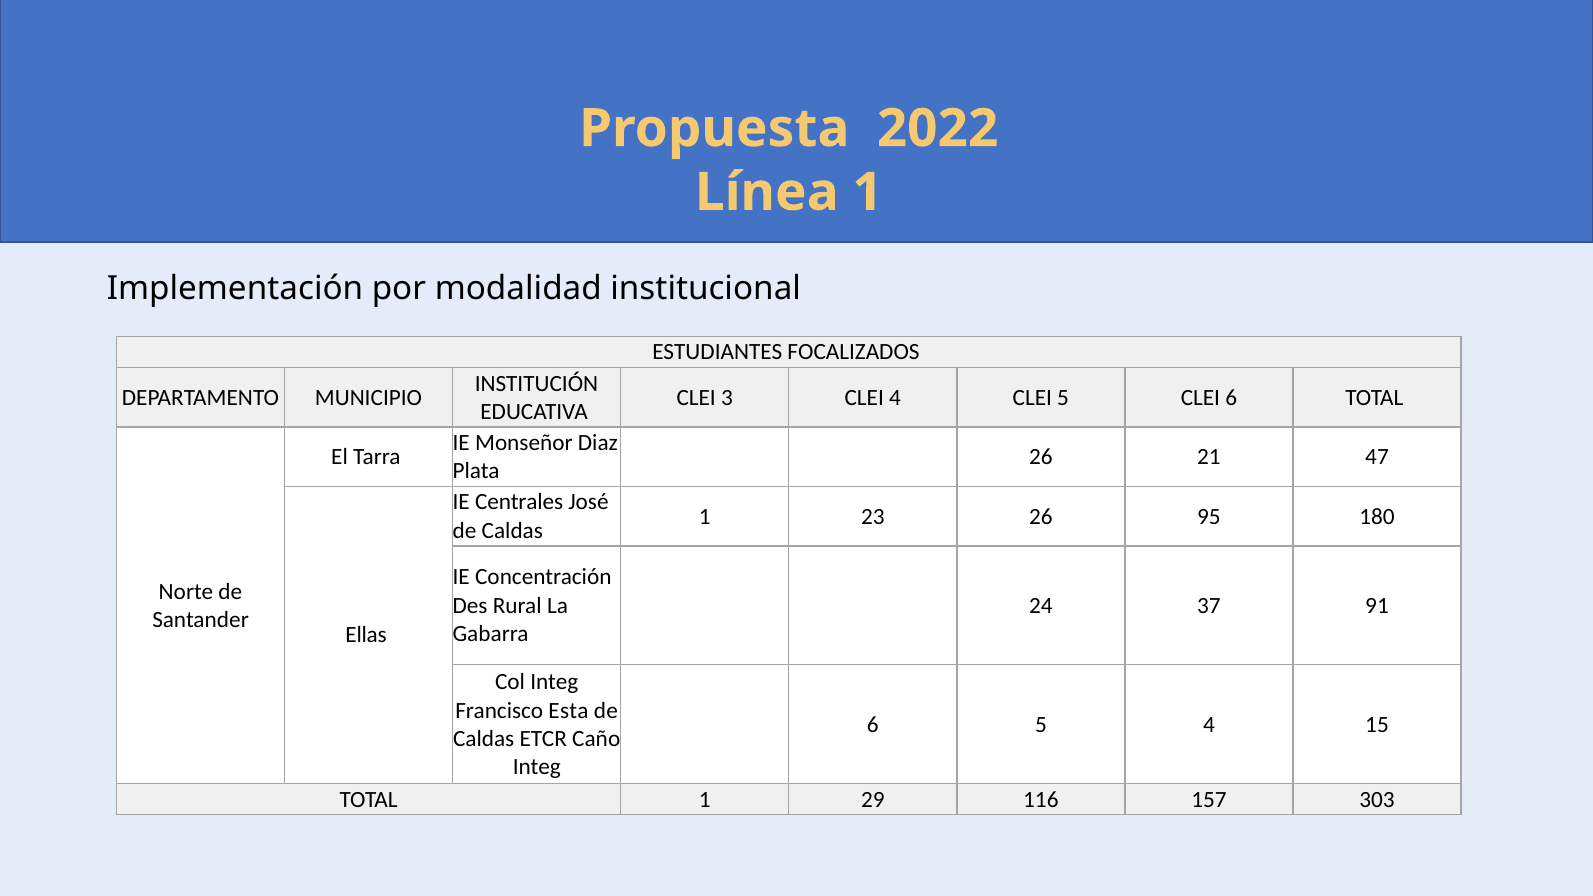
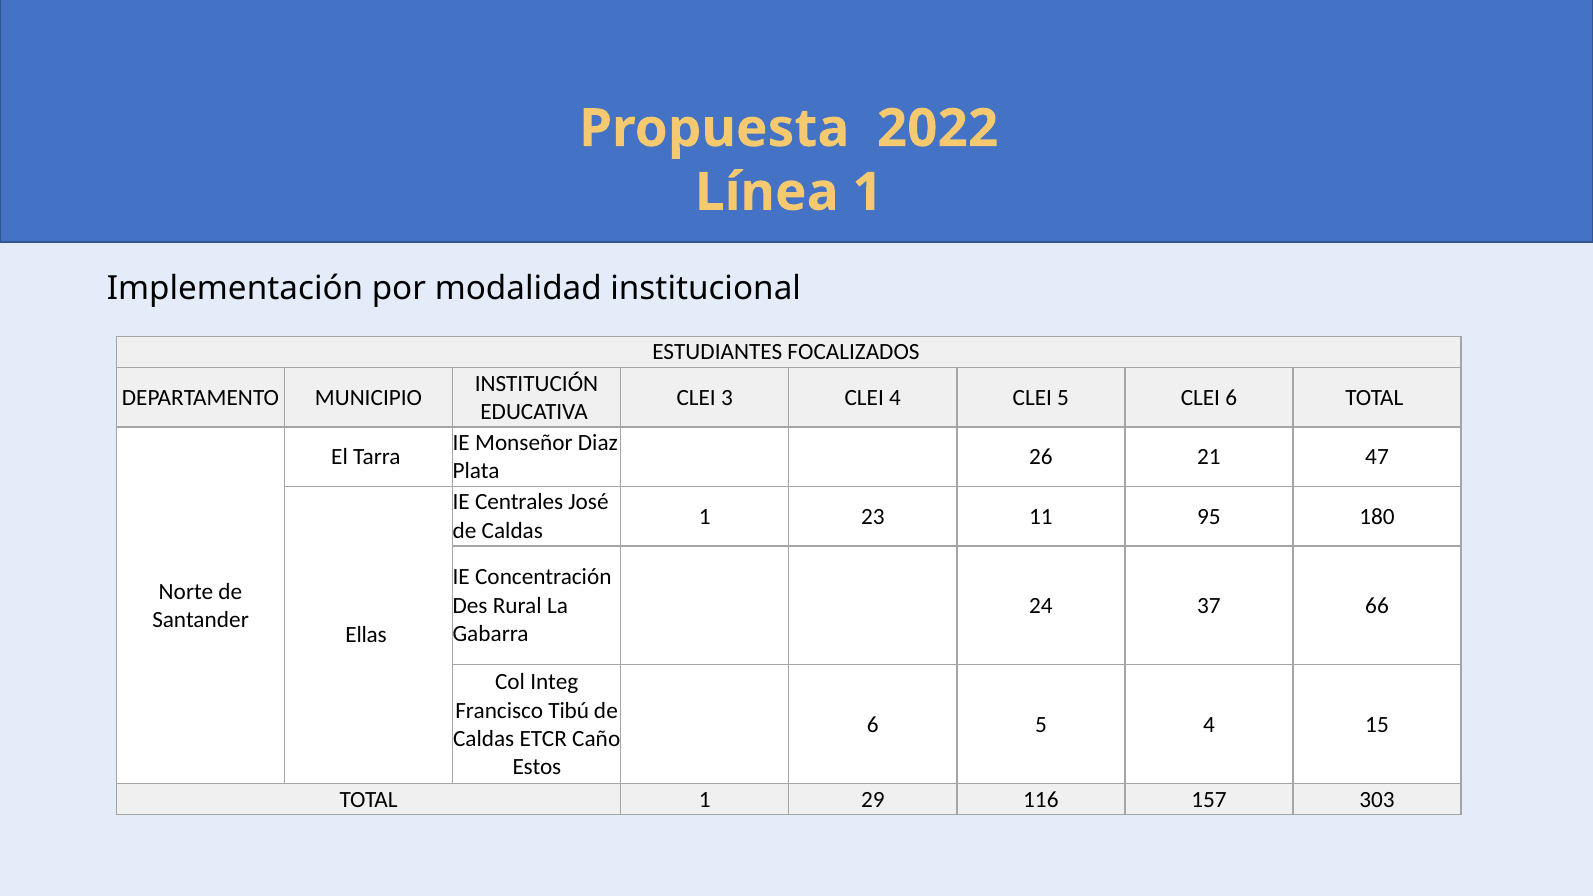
23 26: 26 -> 11
91: 91 -> 66
Esta: Esta -> Tibú
Integ at (537, 767): Integ -> Estos
